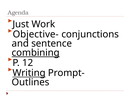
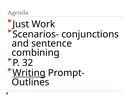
Objective-: Objective- -> Scenarios-
combining underline: present -> none
12: 12 -> 32
